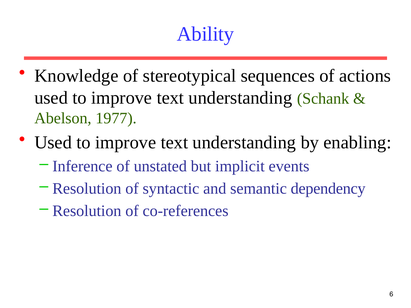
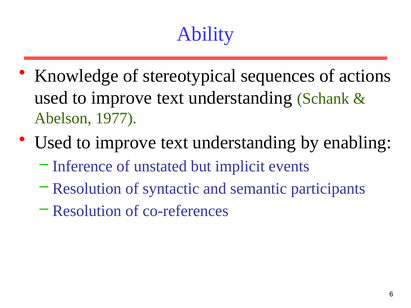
dependency: dependency -> participants
